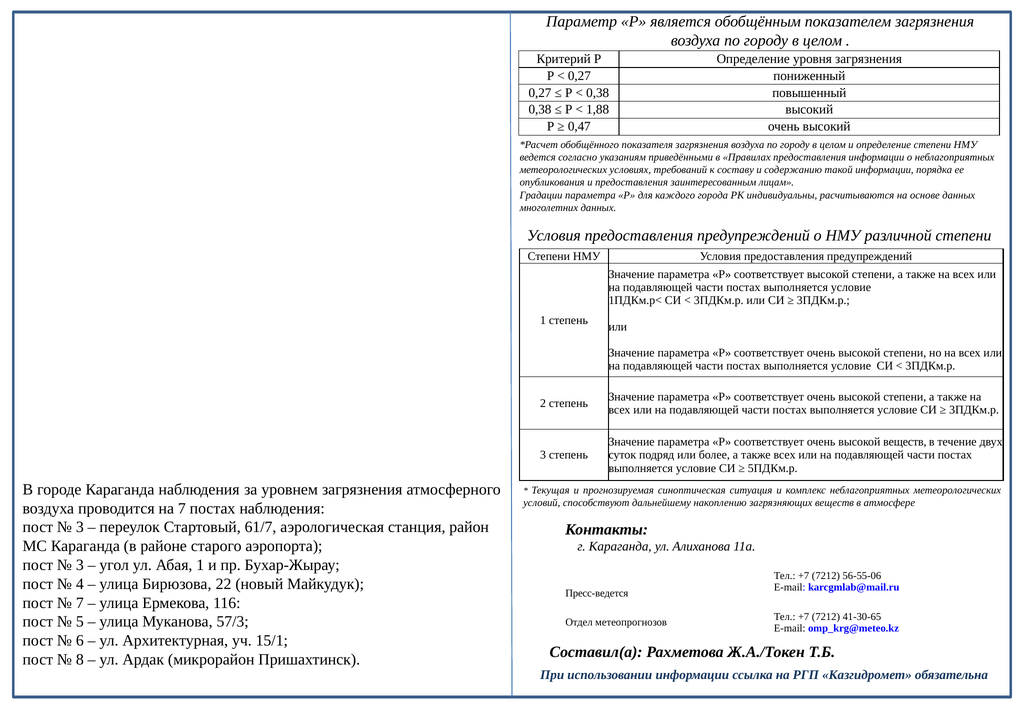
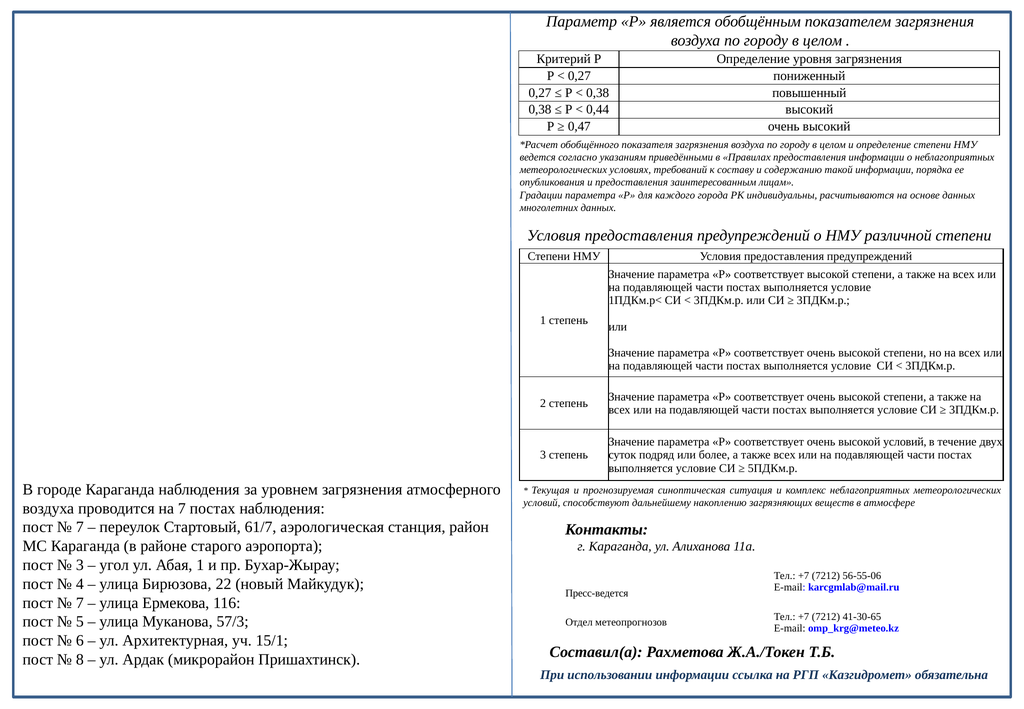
1,88: 1,88 -> 0,44
высокой веществ: веществ -> условий
3 at (80, 527): 3 -> 7
